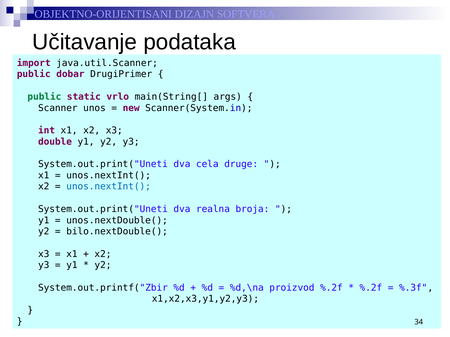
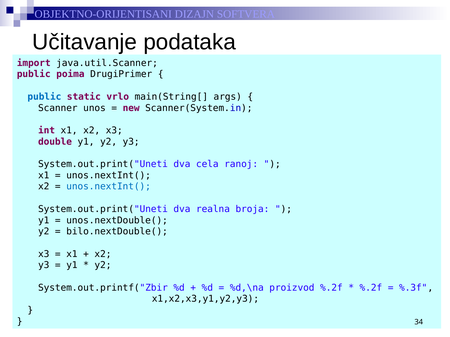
dobar: dobar -> poima
public at (44, 97) colour: green -> blue
druge: druge -> ranoj
